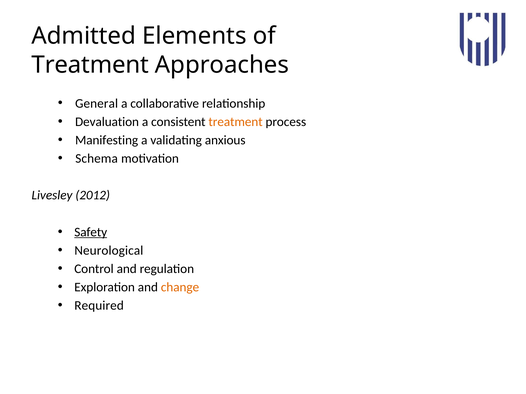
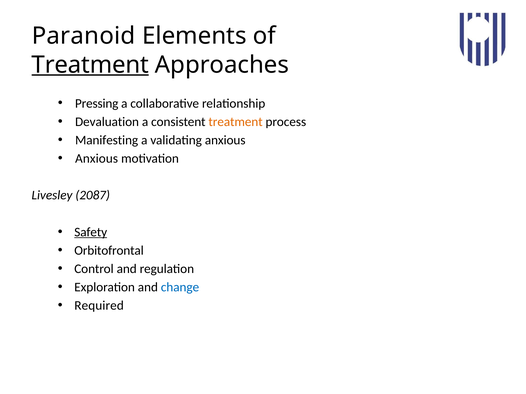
Admitted: Admitted -> Paranoid
Treatment at (90, 65) underline: none -> present
General: General -> Pressing
Schema at (97, 159): Schema -> Anxious
2012: 2012 -> 2087
Neurological: Neurological -> Orbitofrontal
change colour: orange -> blue
